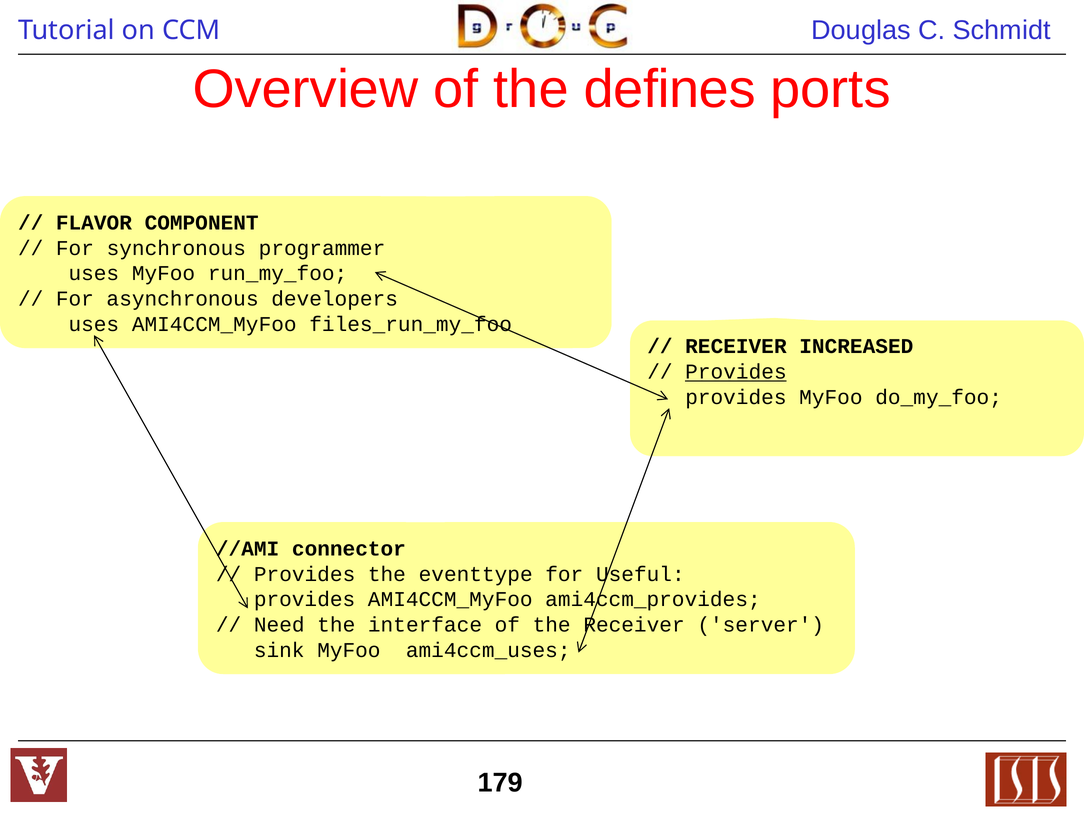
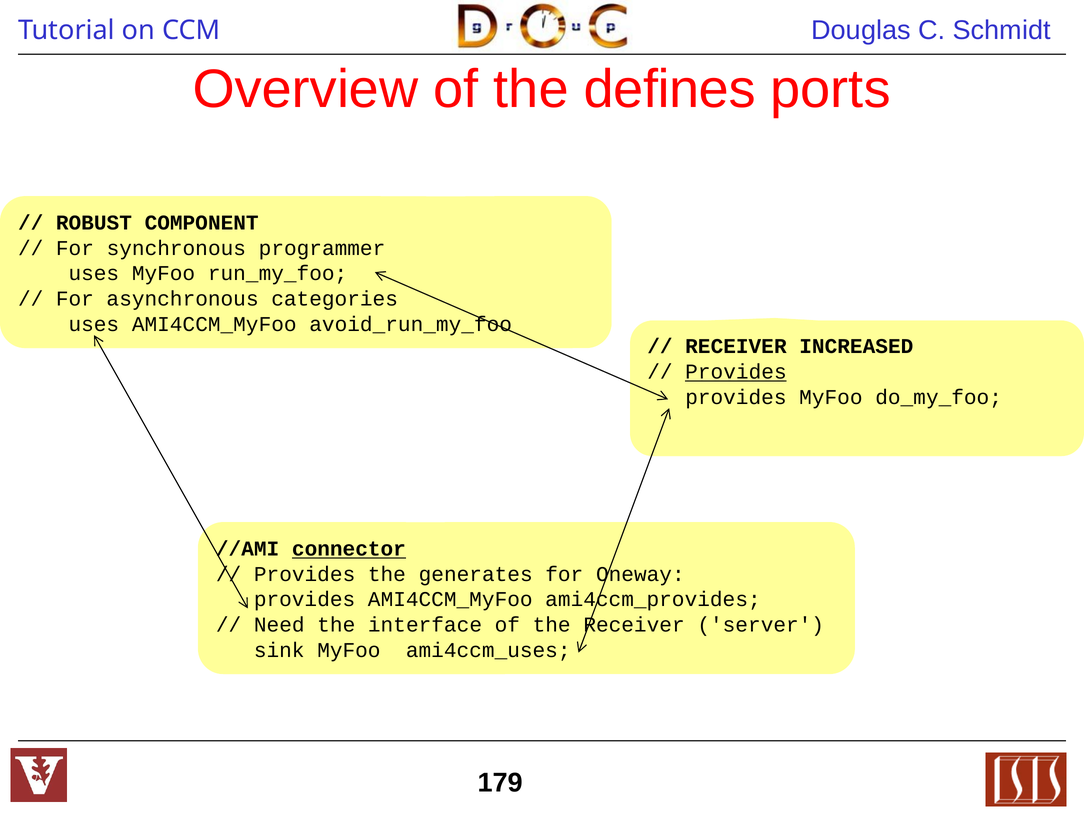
FLAVOR: FLAVOR -> ROBUST
developers: developers -> categories
files_run_my_foo: files_run_my_foo -> avoid_run_my_foo
connector underline: none -> present
eventtype: eventtype -> generates
Useful: Useful -> Oneway
